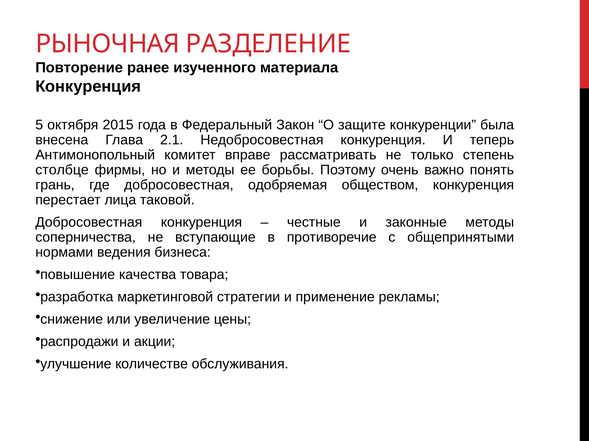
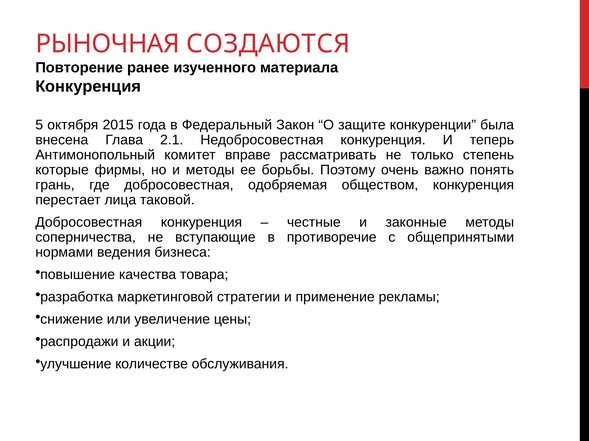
РАЗДЕЛЕНИЕ: РАЗДЕЛЕНИЕ -> СОЗДАЮТСЯ
столбце: столбце -> которые
